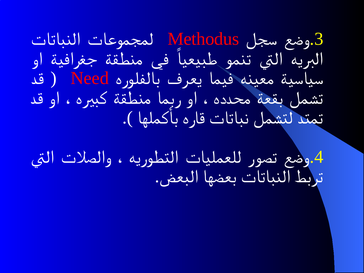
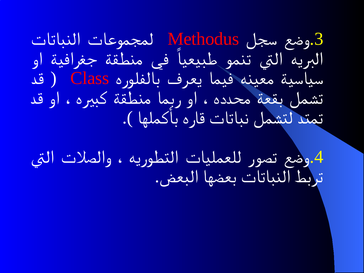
Need: Need -> Class
